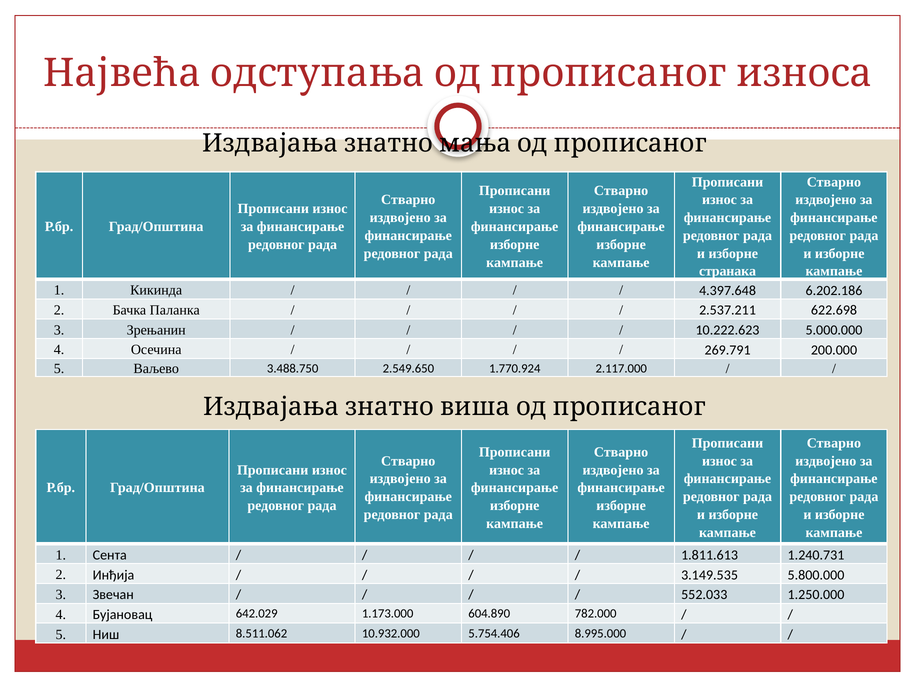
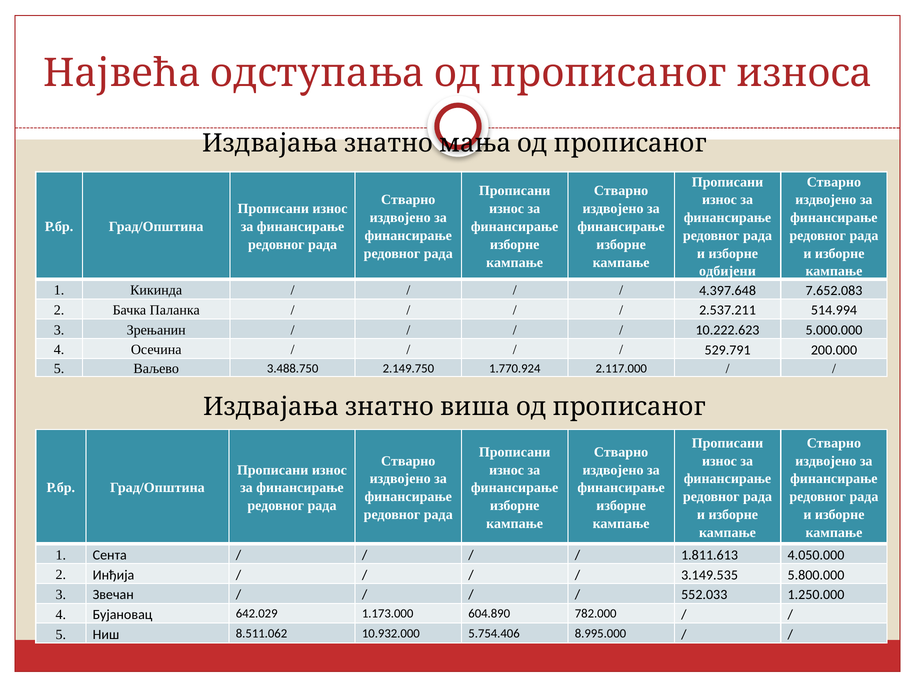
странака: странака -> одбијени
6.202.186: 6.202.186 -> 7.652.083
622.698: 622.698 -> 514.994
269.791: 269.791 -> 529.791
2.549.650: 2.549.650 -> 2.149.750
1.240.731: 1.240.731 -> 4.050.000
